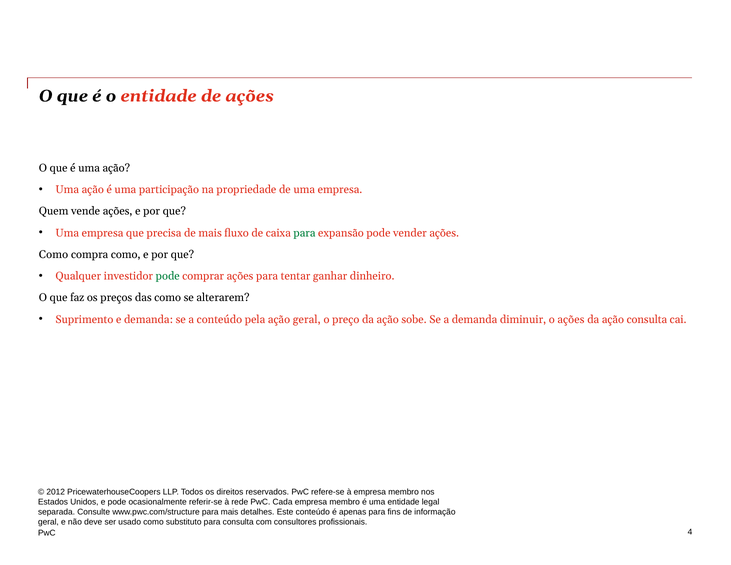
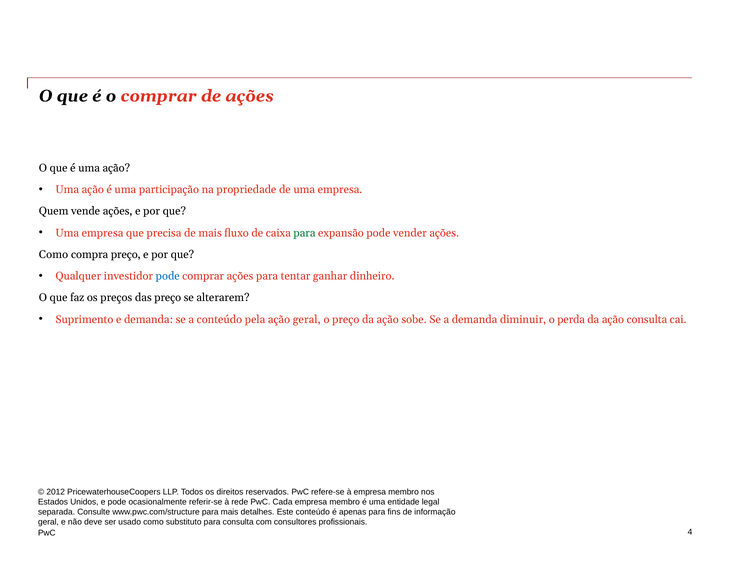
o entidade: entidade -> comprar
compra como: como -> preço
pode at (168, 276) colour: green -> blue
das como: como -> preço
o ações: ações -> perda
